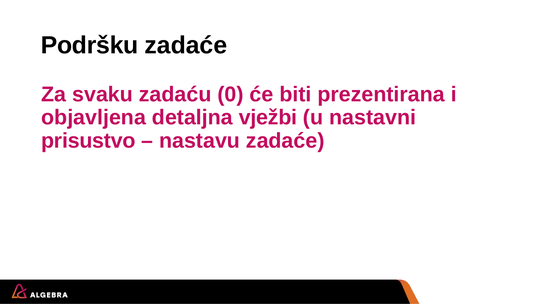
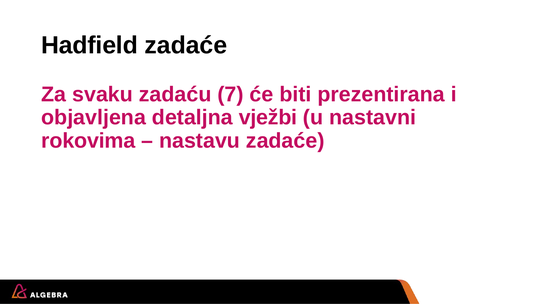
Podršku: Podršku -> Hadfield
0: 0 -> 7
prisustvo: prisustvo -> rokovima
